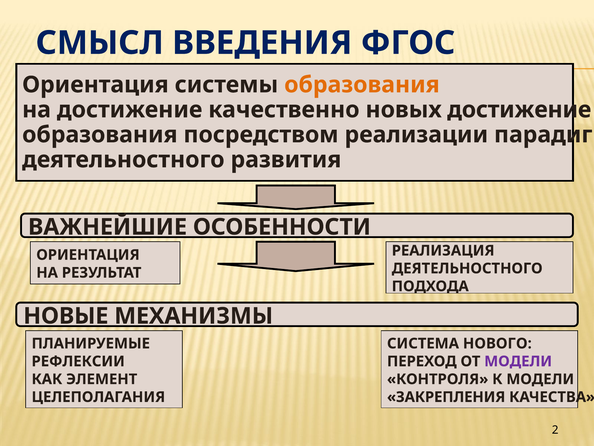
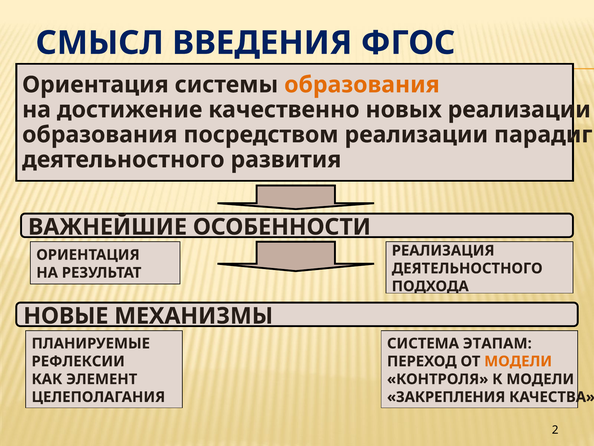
новых достижение: достижение -> реализации
НОВОГО: НОВОГО -> ЭТАПАМ
МОДЕЛИ at (518, 361) colour: purple -> orange
